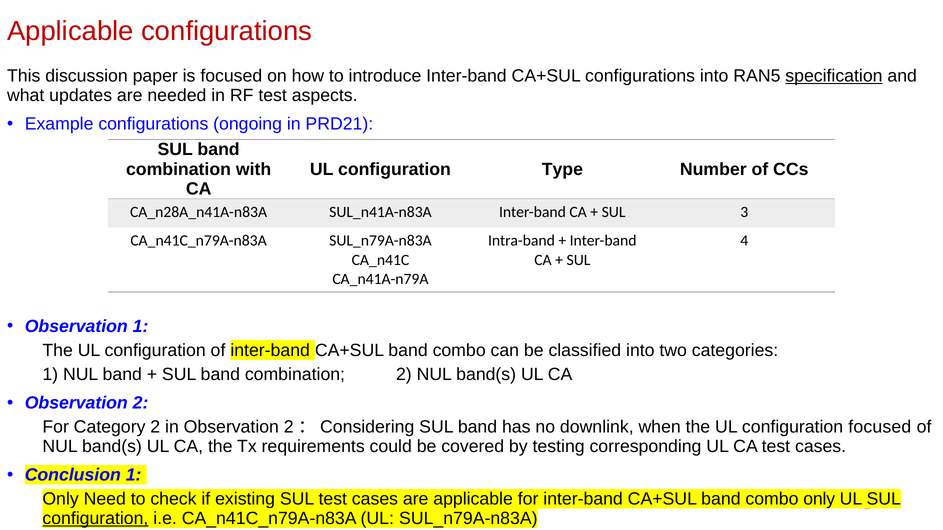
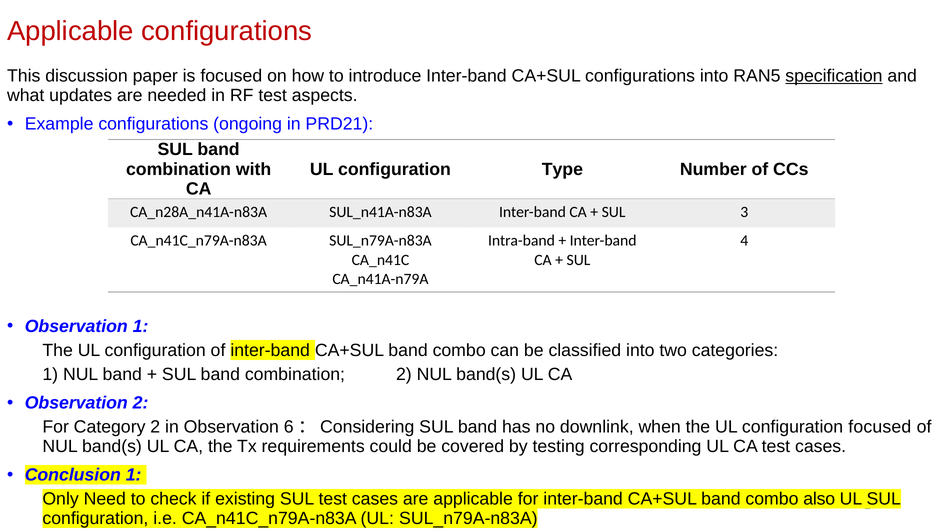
in Observation 2: 2 -> 6
combo only: only -> also
configuration at (95, 519) underline: present -> none
